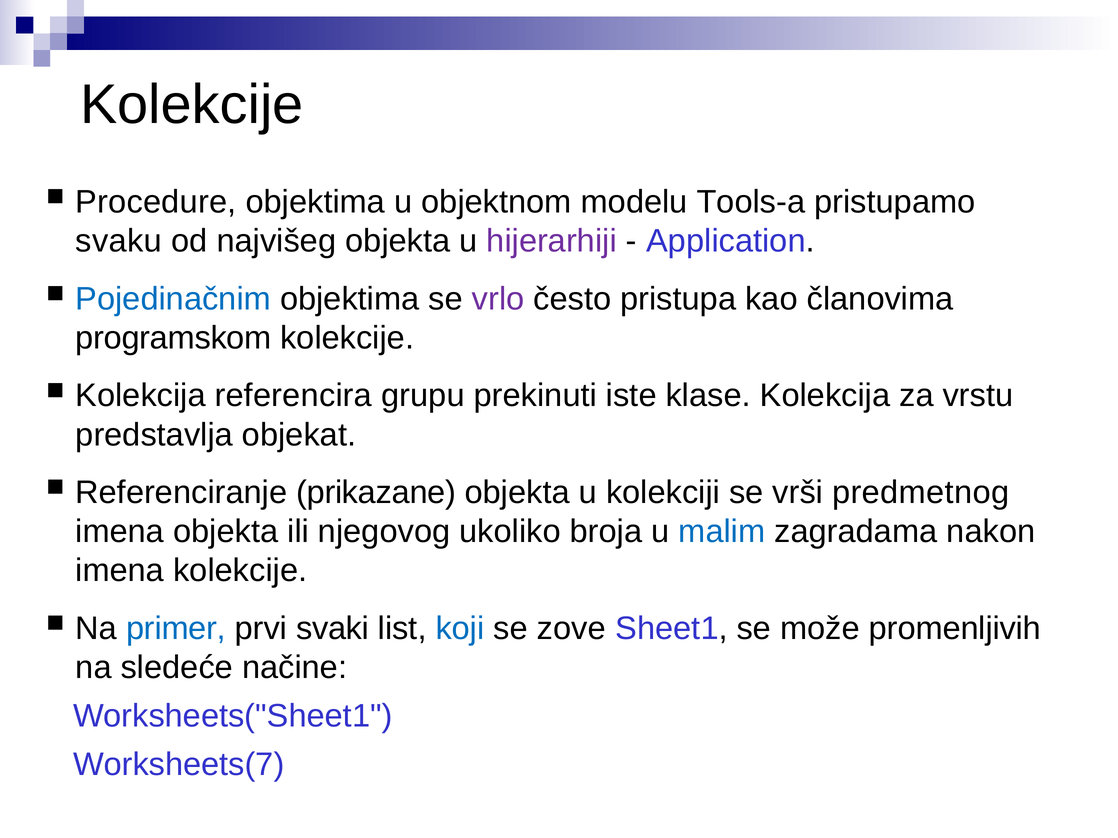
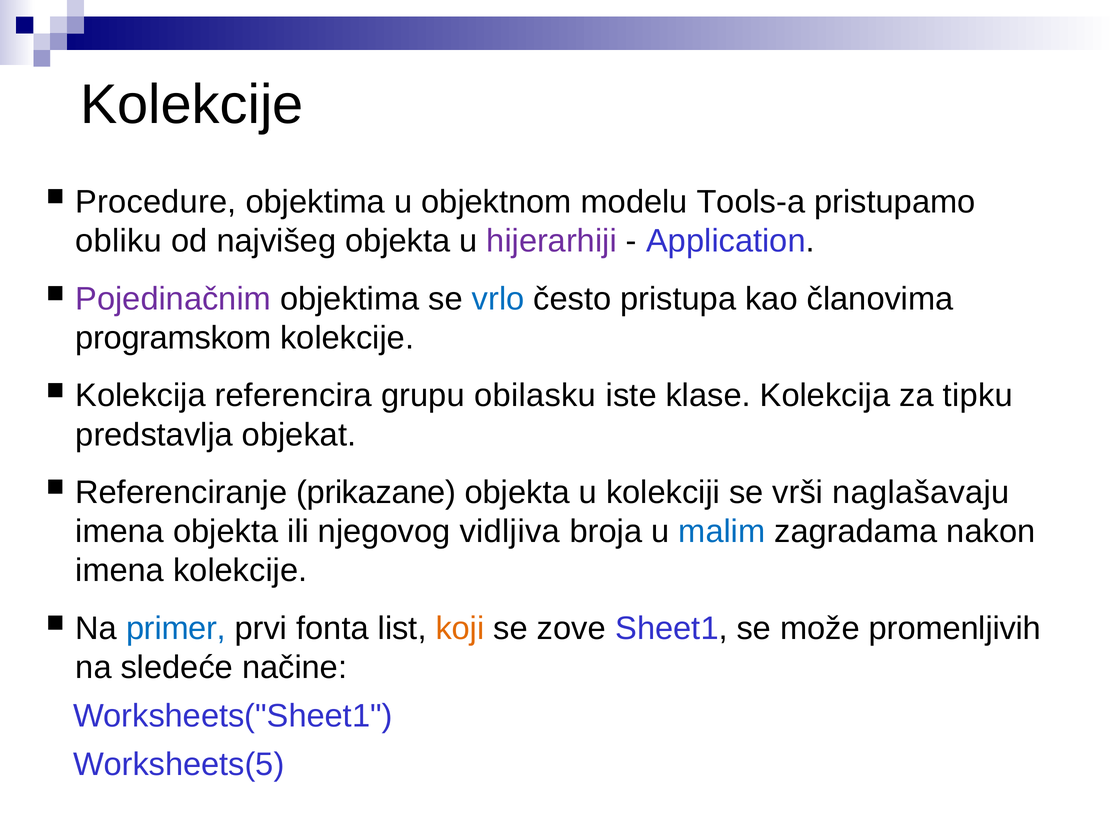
svaku: svaku -> obliku
Pojedinačnim colour: blue -> purple
vrlo colour: purple -> blue
prekinuti: prekinuti -> obilasku
vrstu: vrstu -> tipku
predmetnog: predmetnog -> naglašavaju
ukoliko: ukoliko -> vidljiva
svaki: svaki -> fonta
koji colour: blue -> orange
Worksheets(7: Worksheets(7 -> Worksheets(5
